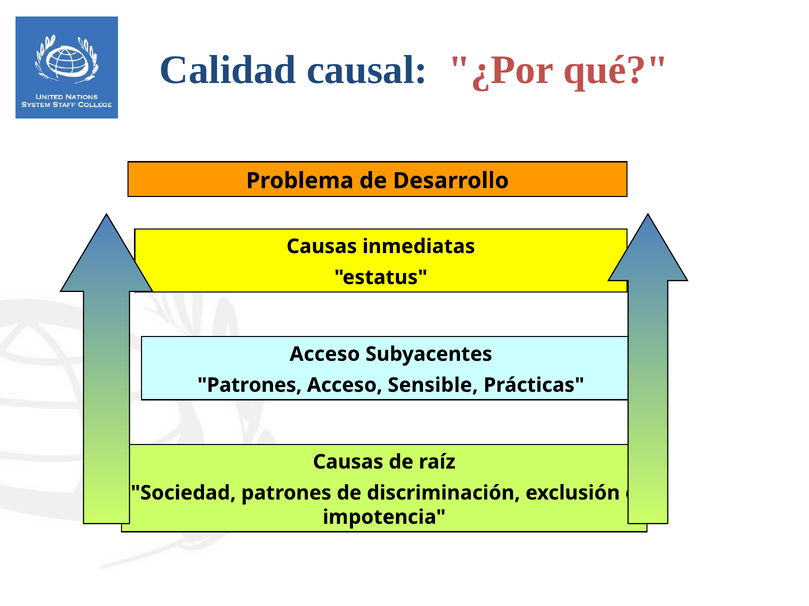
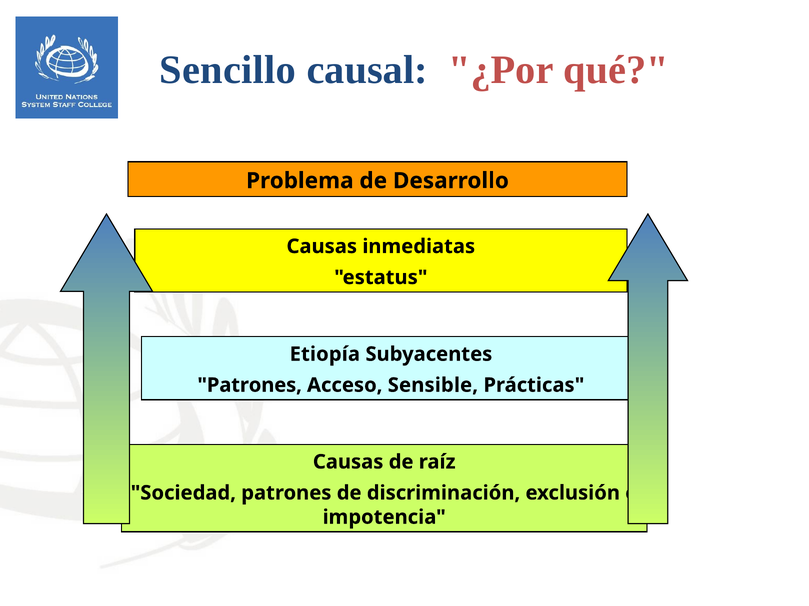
Calidad: Calidad -> Sencillo
Acceso at (325, 355): Acceso -> Etiopía
